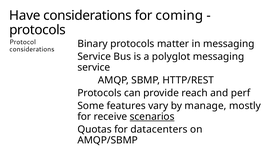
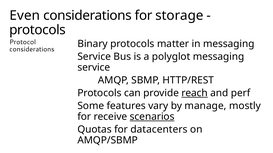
Have: Have -> Even
coming: coming -> storage
reach underline: none -> present
